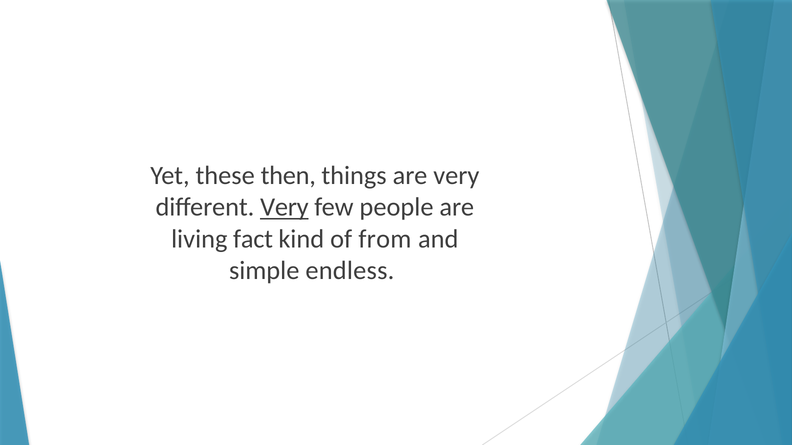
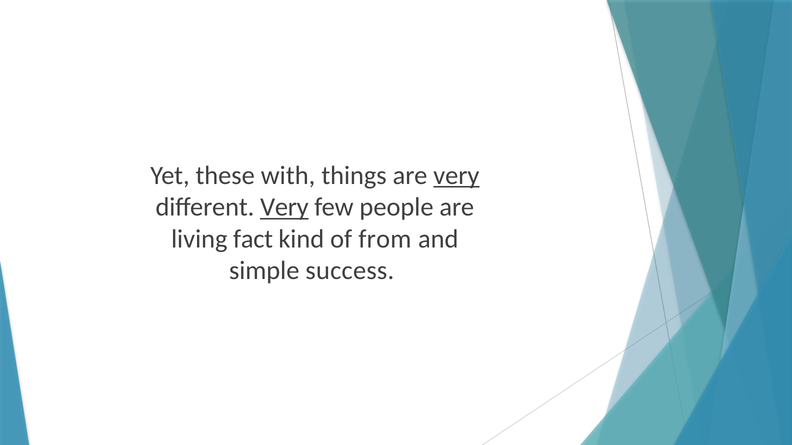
then: then -> with
very at (456, 176) underline: none -> present
endless: endless -> success
